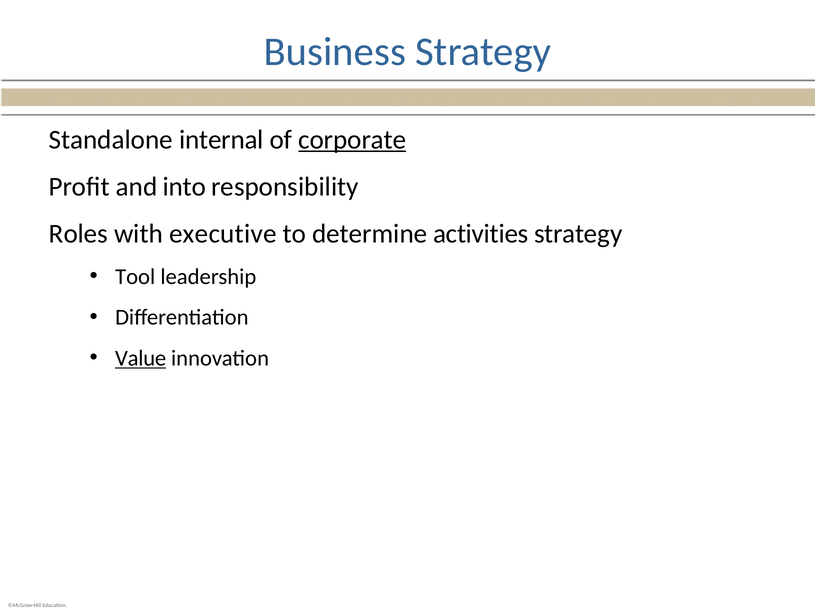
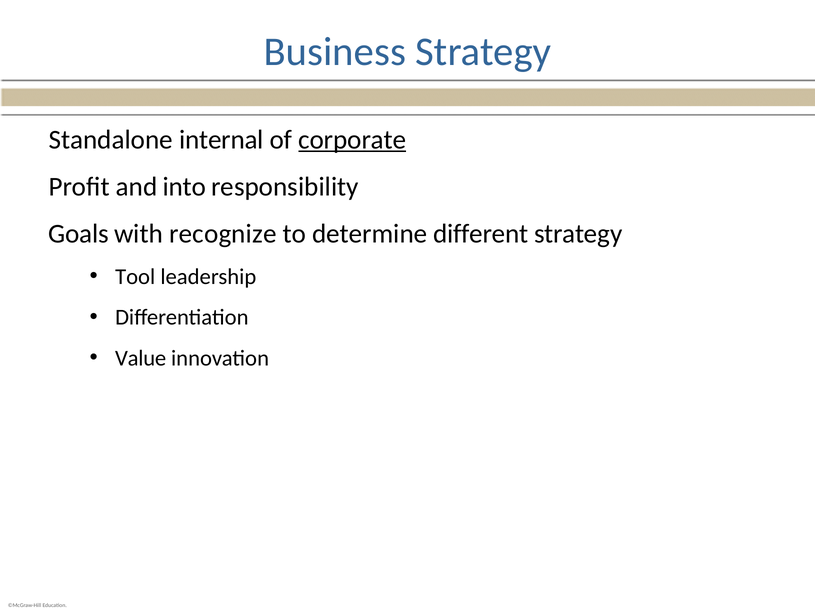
Roles: Roles -> Goals
executive: executive -> recognize
activities: activities -> different
Value underline: present -> none
